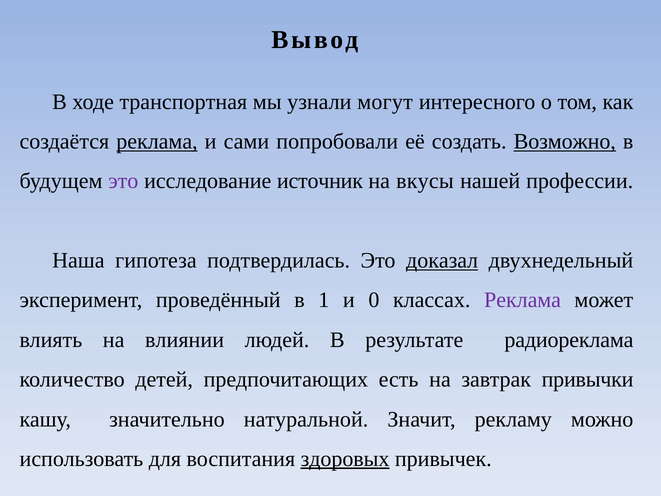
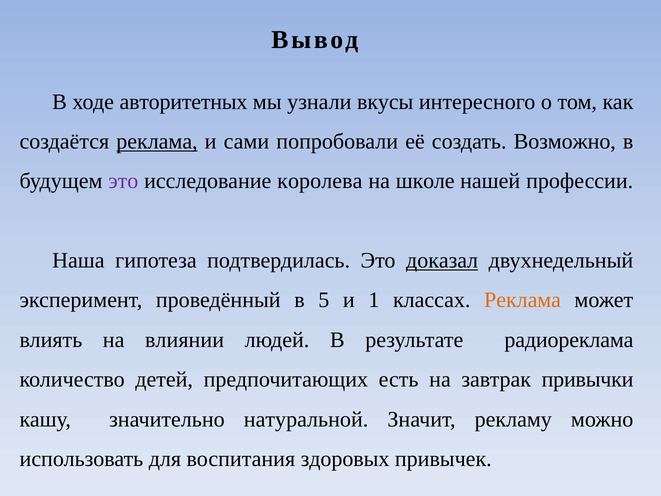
транспортная: транспортная -> авторитетных
могут: могут -> вкусы
Возможно underline: present -> none
источник: источник -> королева
вкусы: вкусы -> школе
1: 1 -> 5
0: 0 -> 1
Реклама at (523, 300) colour: purple -> orange
здоровых underline: present -> none
